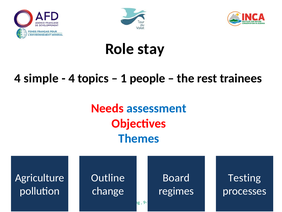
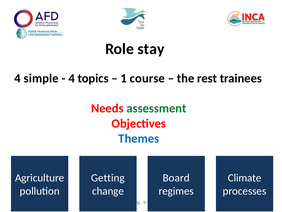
people: people -> course
assessment colour: blue -> green
Outline: Outline -> Getting
Testing: Testing -> Climate
